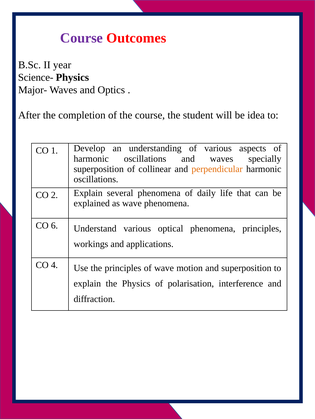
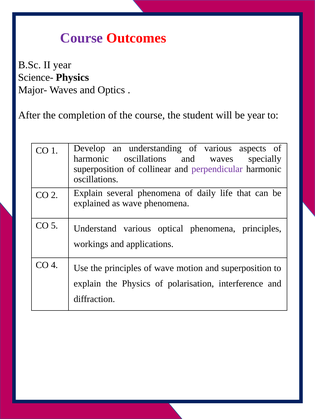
be idea: idea -> year
perpendicular colour: orange -> purple
6: 6 -> 5
